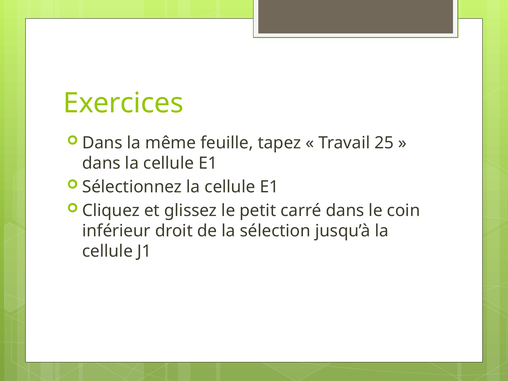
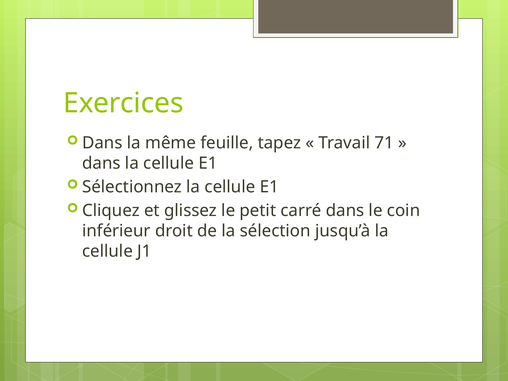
25: 25 -> 71
